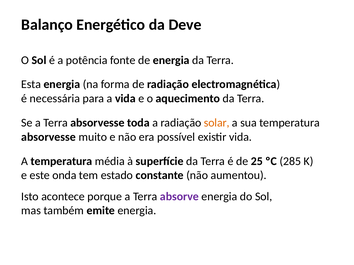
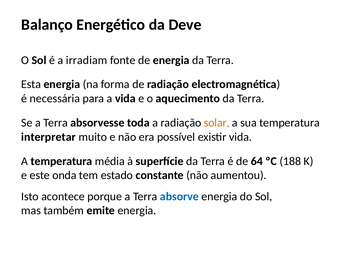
potência: potência -> irradiam
absorvesse at (49, 137): absorvesse -> interpretar
25: 25 -> 64
285: 285 -> 188
absorve colour: purple -> blue
